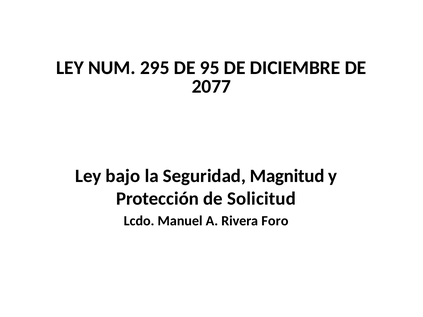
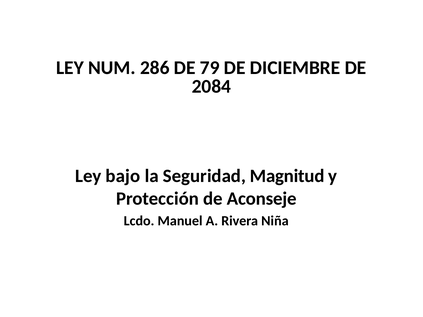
295: 295 -> 286
95: 95 -> 79
2077: 2077 -> 2084
Solicitud: Solicitud -> Aconseje
Foro: Foro -> Niña
